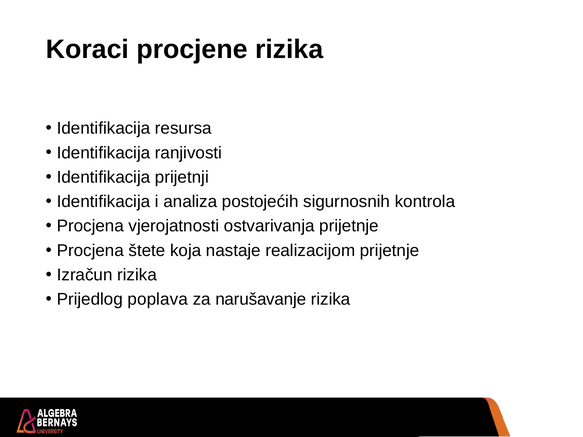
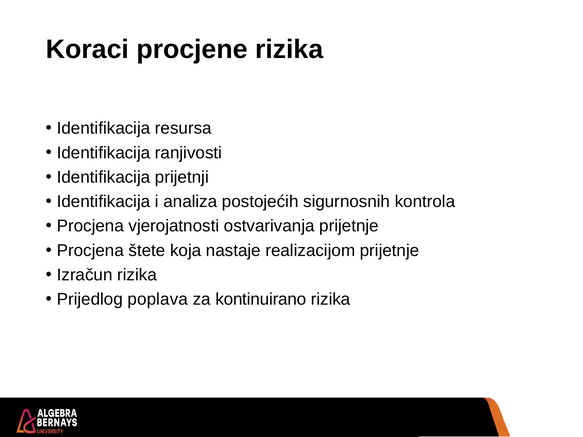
narušavanje: narušavanje -> kontinuirano
